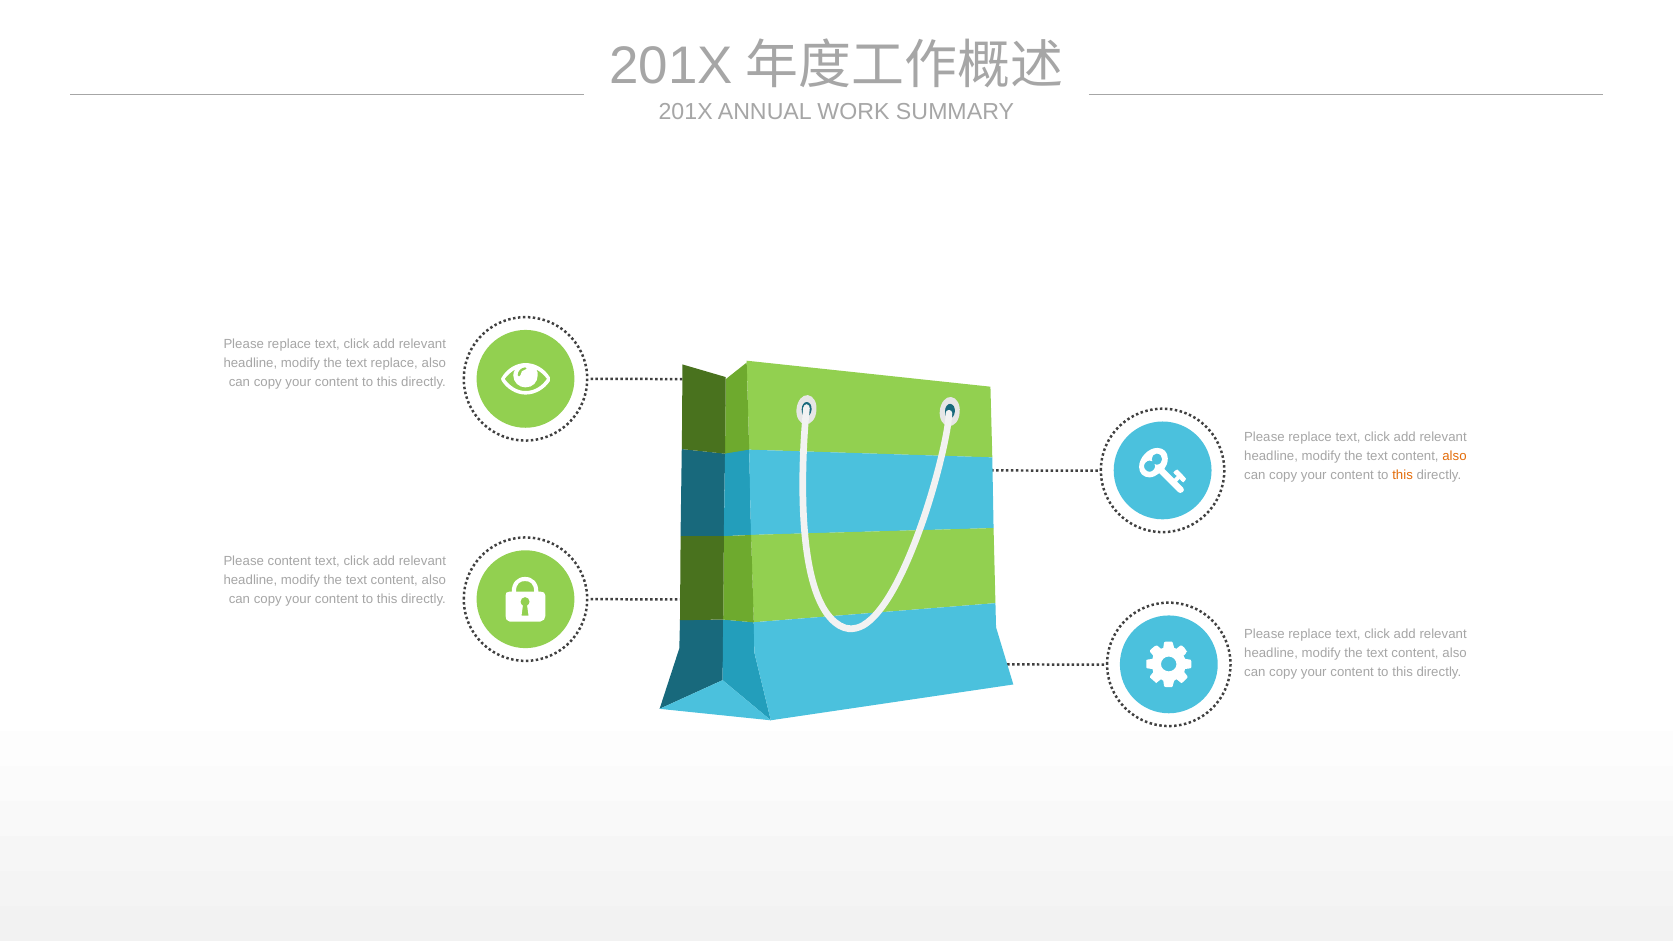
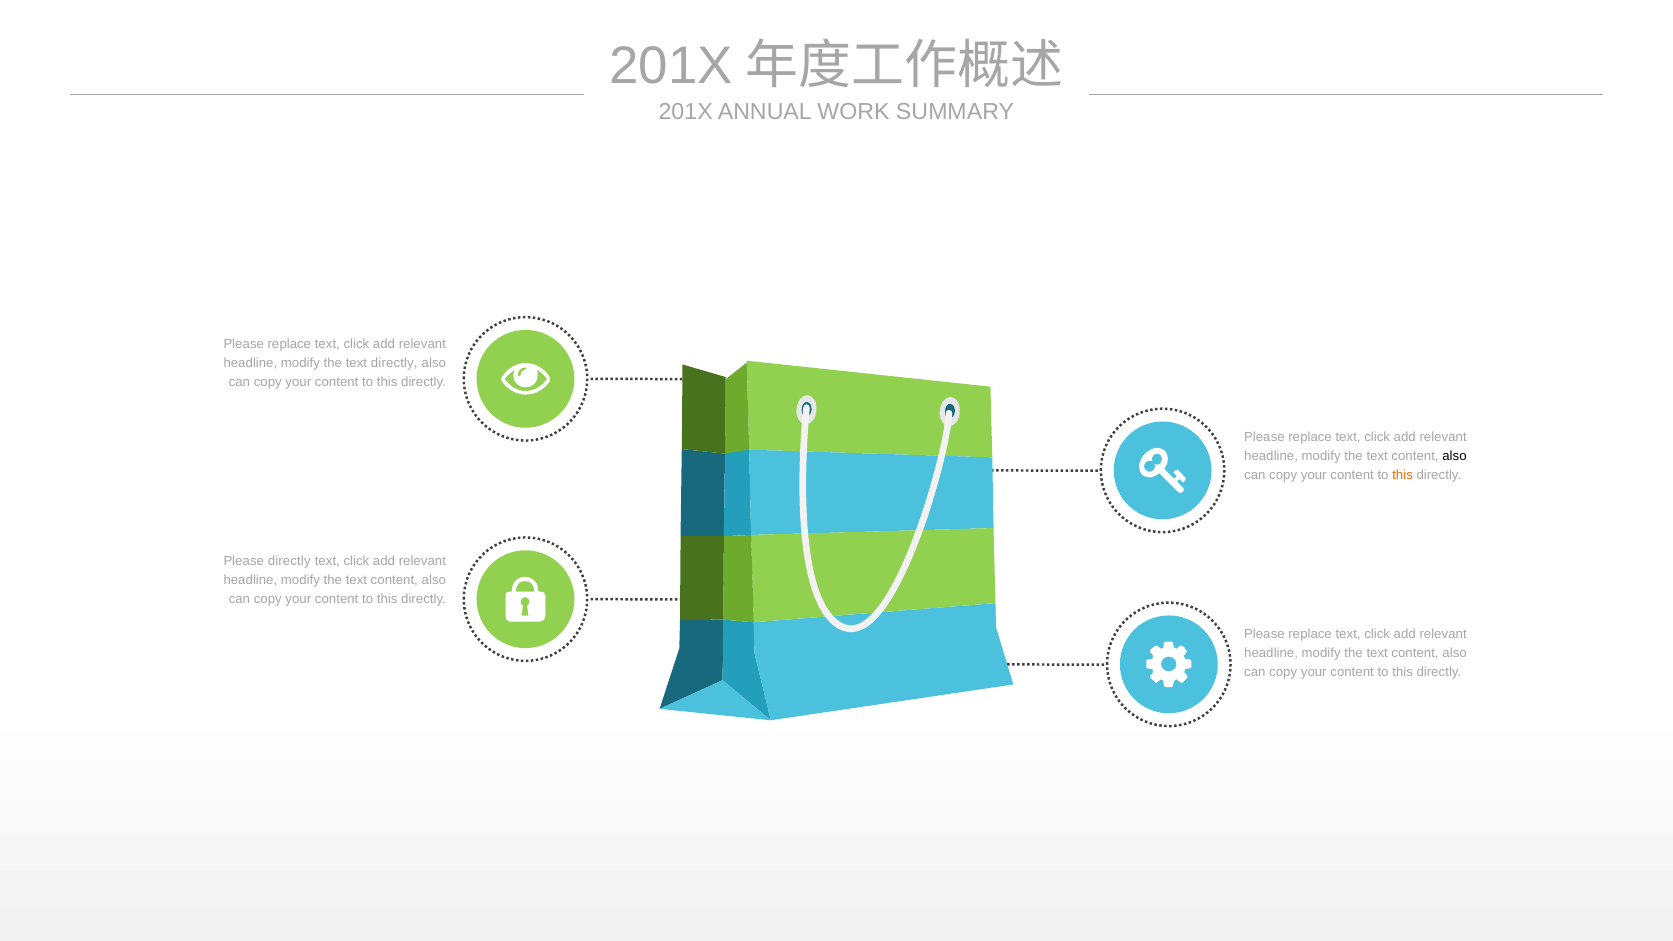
text replace: replace -> directly
also at (1454, 456) colour: orange -> black
Please content: content -> directly
